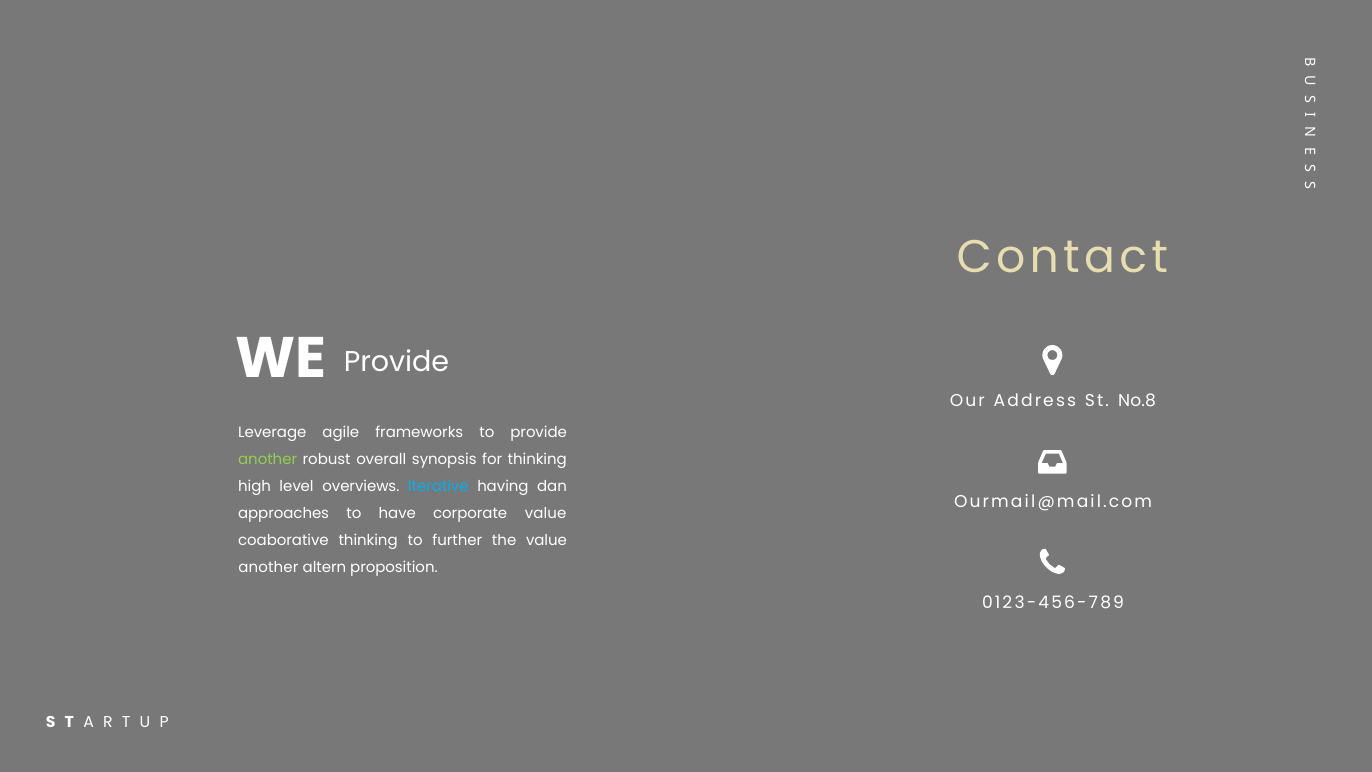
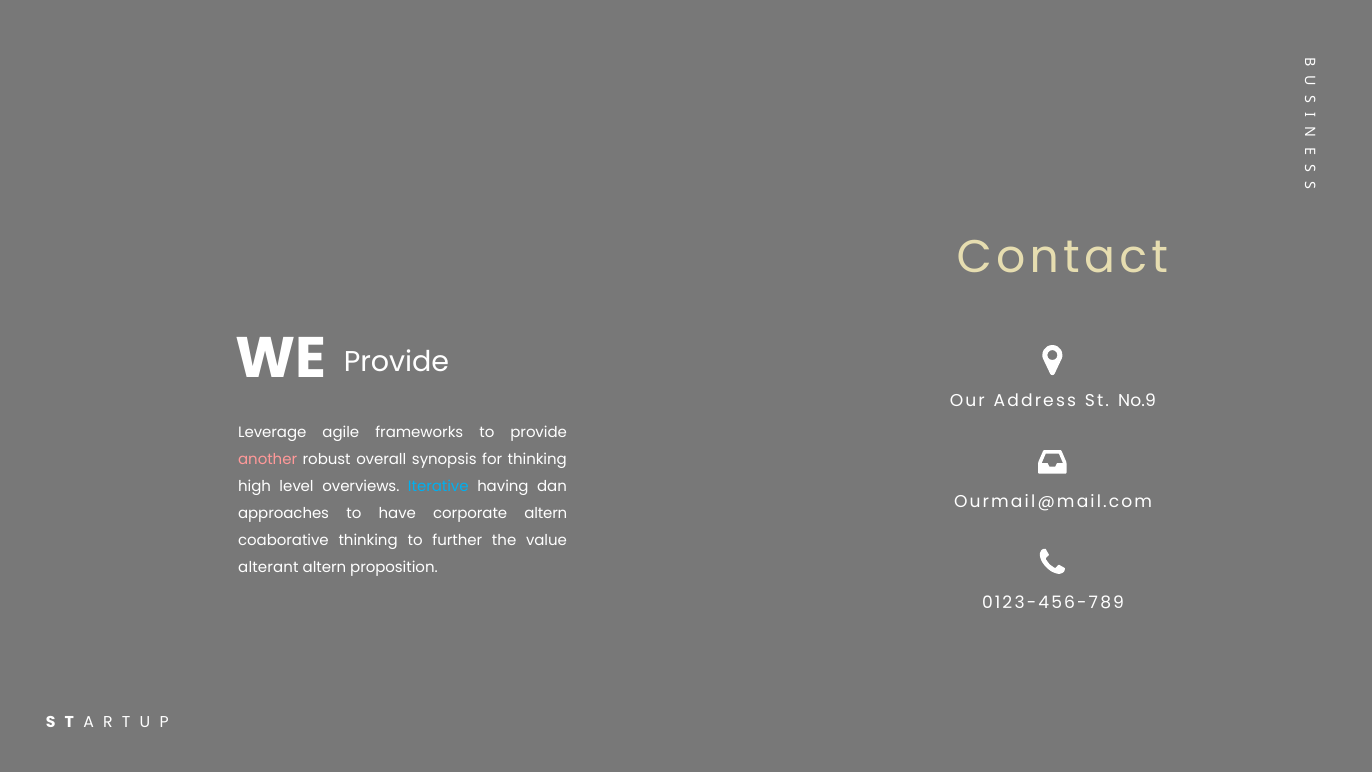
No.8: No.8 -> No.9
another at (268, 459) colour: light green -> pink
corporate value: value -> altern
another at (268, 567): another -> alterant
